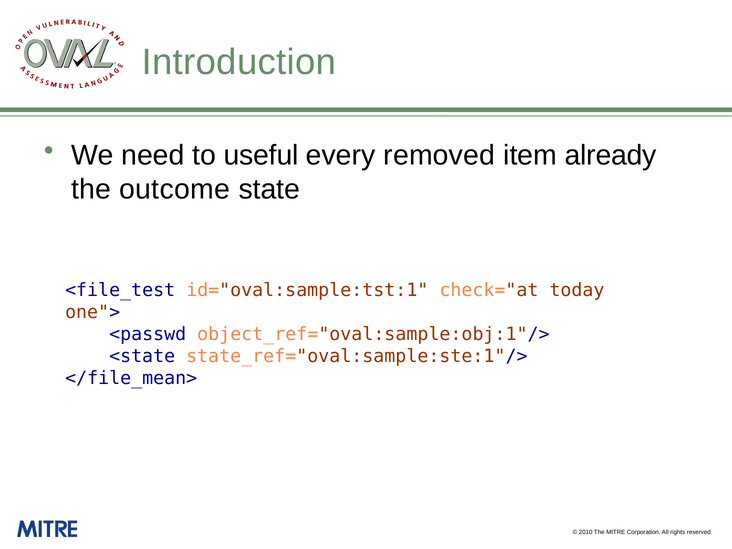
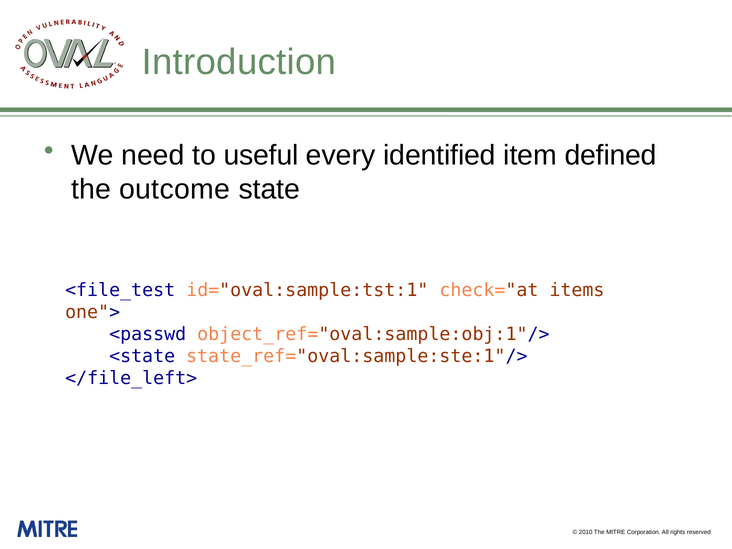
removed: removed -> identified
already: already -> defined
today: today -> items
</file_mean>: </file_mean> -> </file_left>
